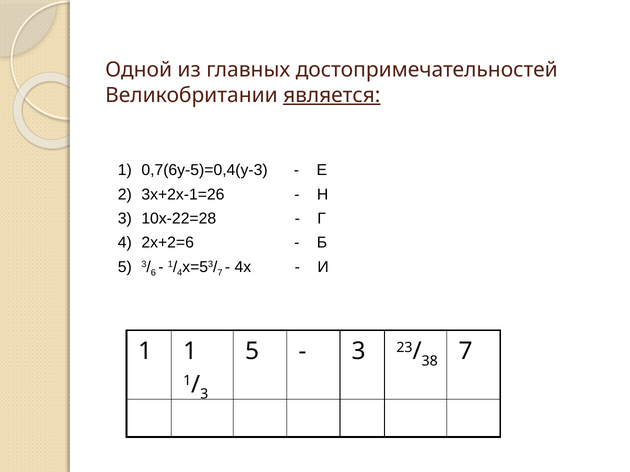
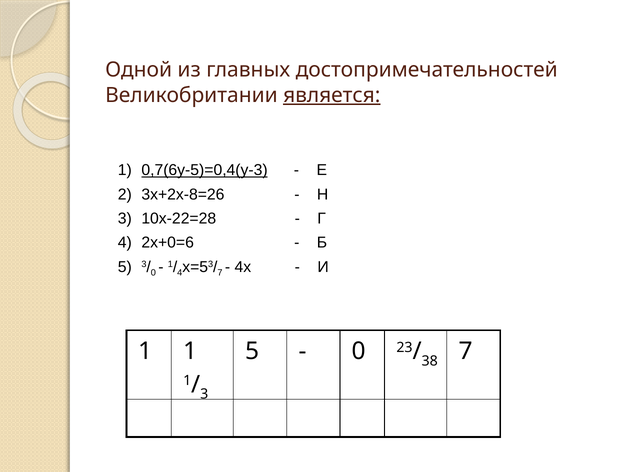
0,7(6у-5)=0,4(у-3 underline: none -> present
3х+2х-1=26: 3х+2х-1=26 -> 3х+2х-8=26
2х+2=6: 2х+2=6 -> 2х+0=6
6 at (153, 273): 6 -> 0
3 at (359, 352): 3 -> 0
